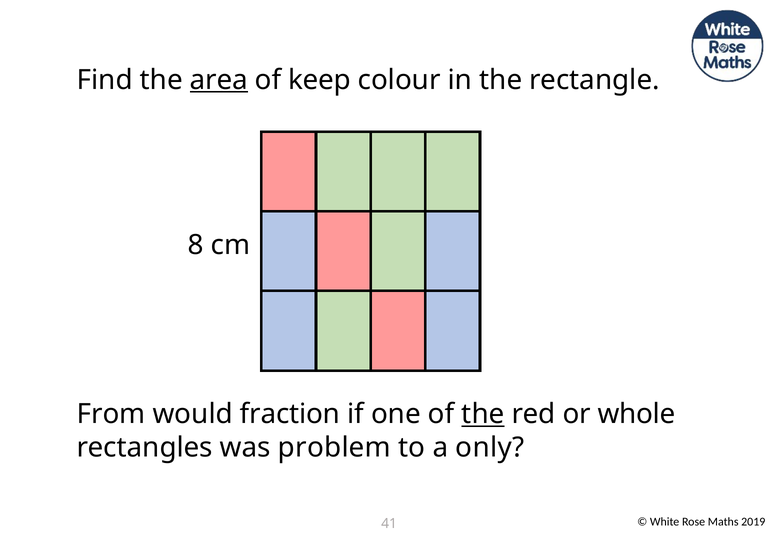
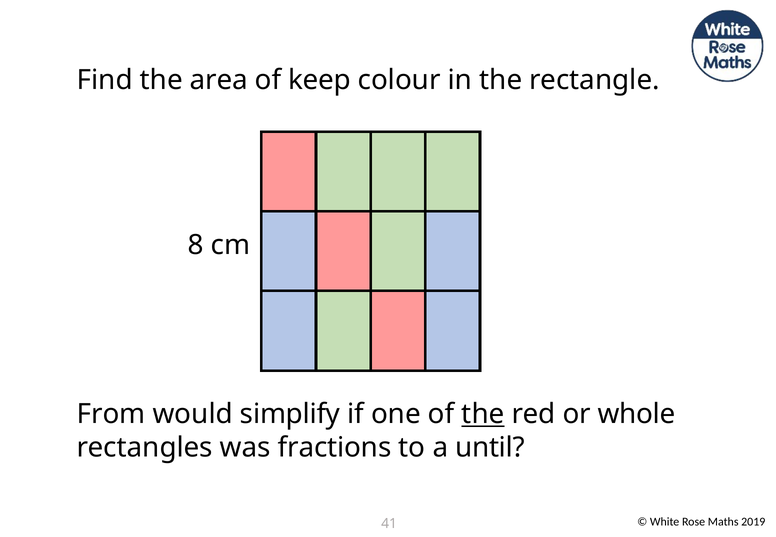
area underline: present -> none
fraction: fraction -> simplify
problem: problem -> fractions
only: only -> until
